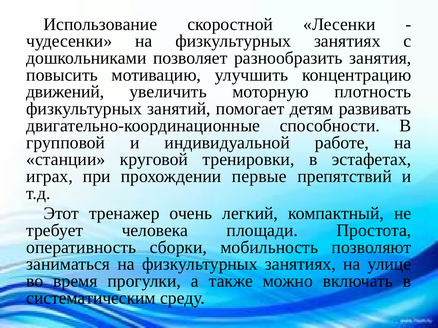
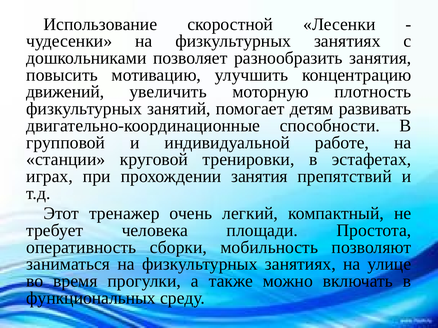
прохождении первые: первые -> занятия
систематическим: систематическим -> функциональных
